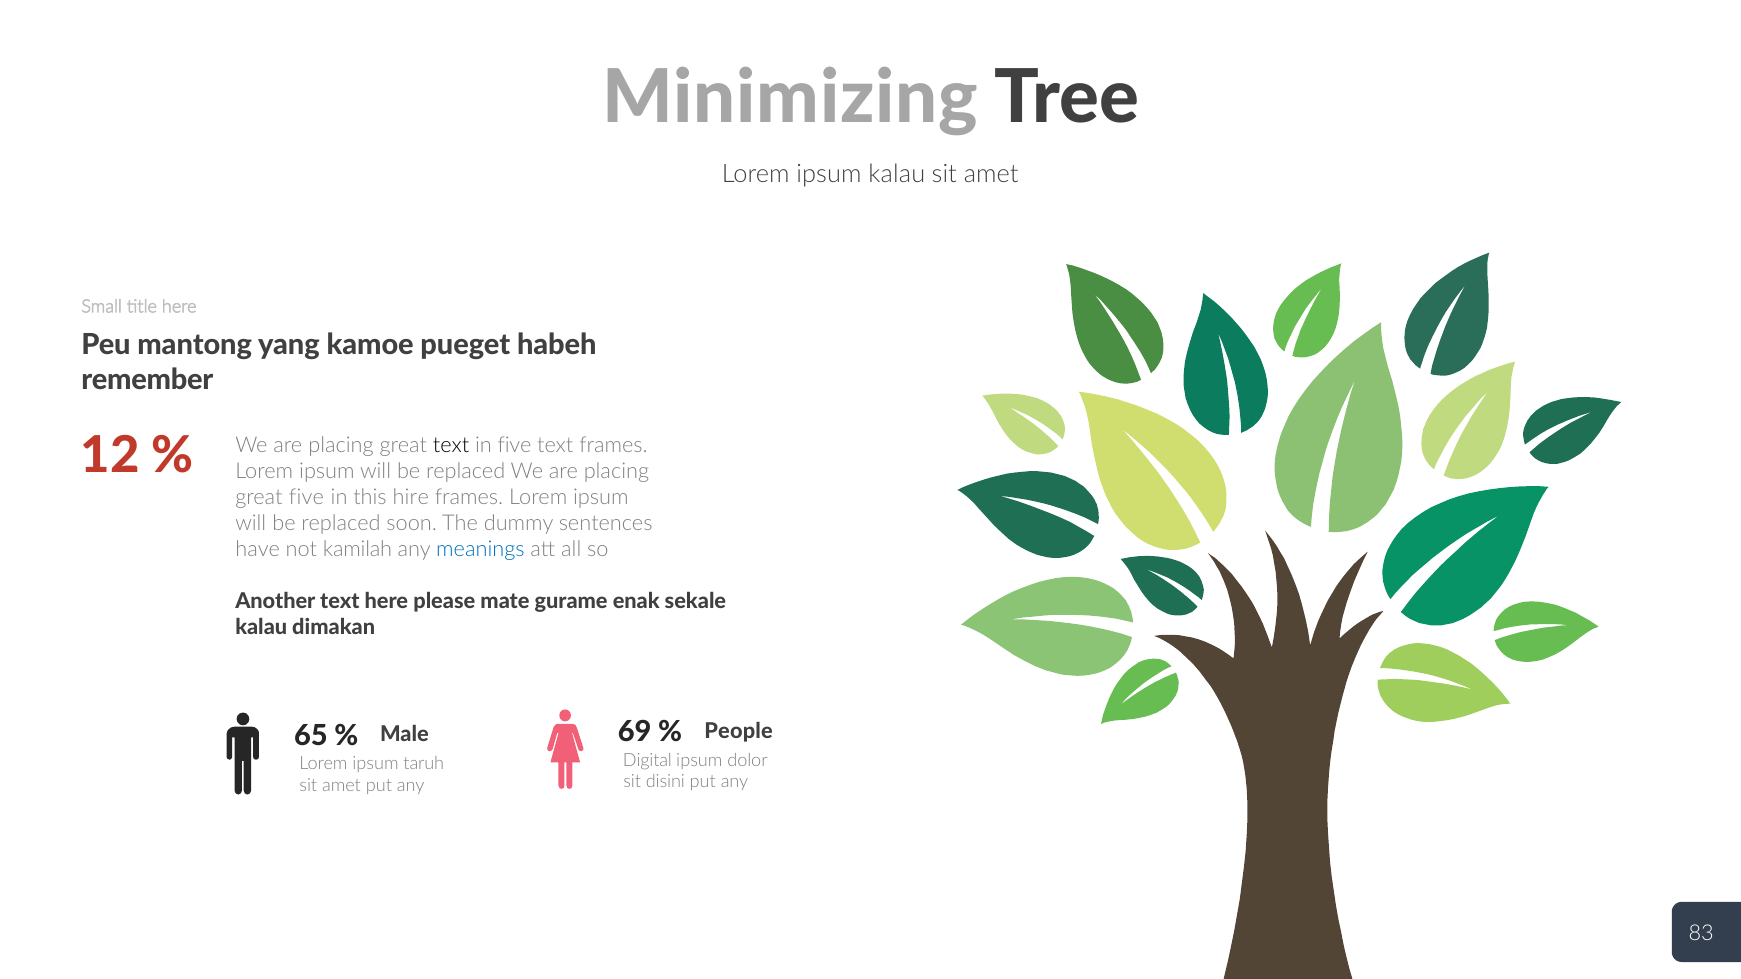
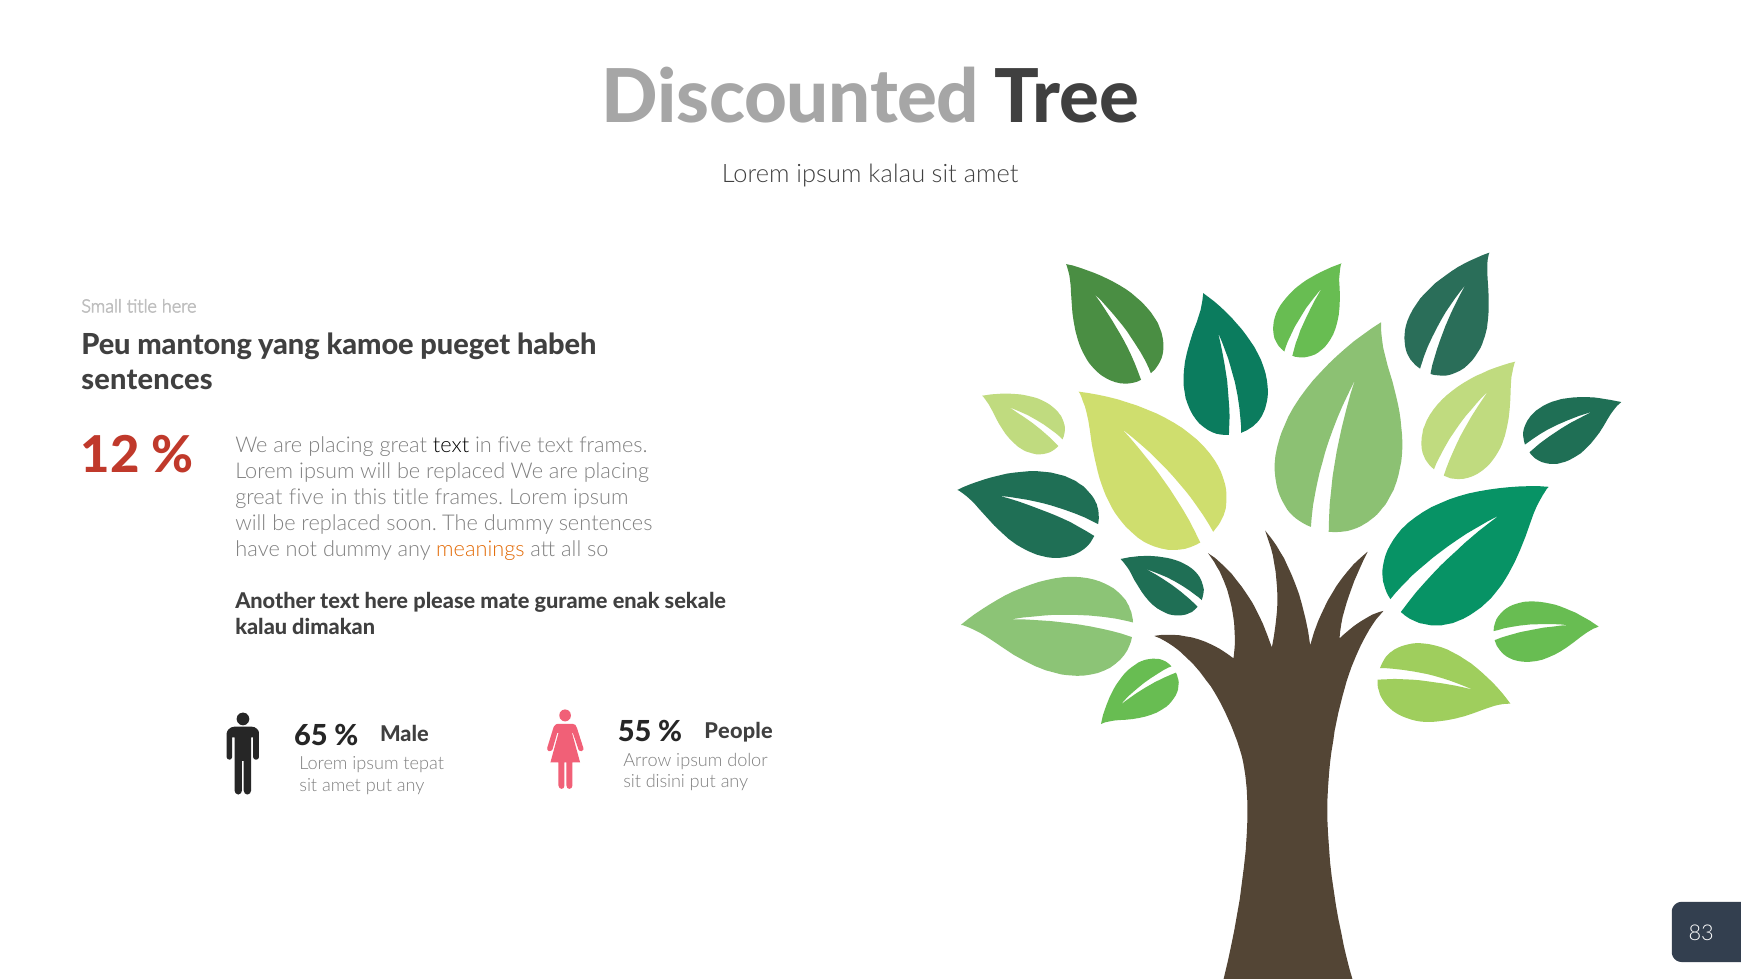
Minimizing: Minimizing -> Discounted
remember at (147, 380): remember -> sentences
this hire: hire -> title
not kamilah: kamilah -> dummy
meanings colour: blue -> orange
69: 69 -> 55
Digital: Digital -> Arrow
taruh: taruh -> tepat
